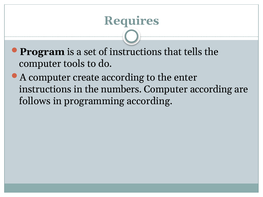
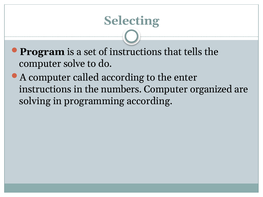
Requires: Requires -> Selecting
tools: tools -> solve
create: create -> called
Computer according: according -> organized
follows: follows -> solving
